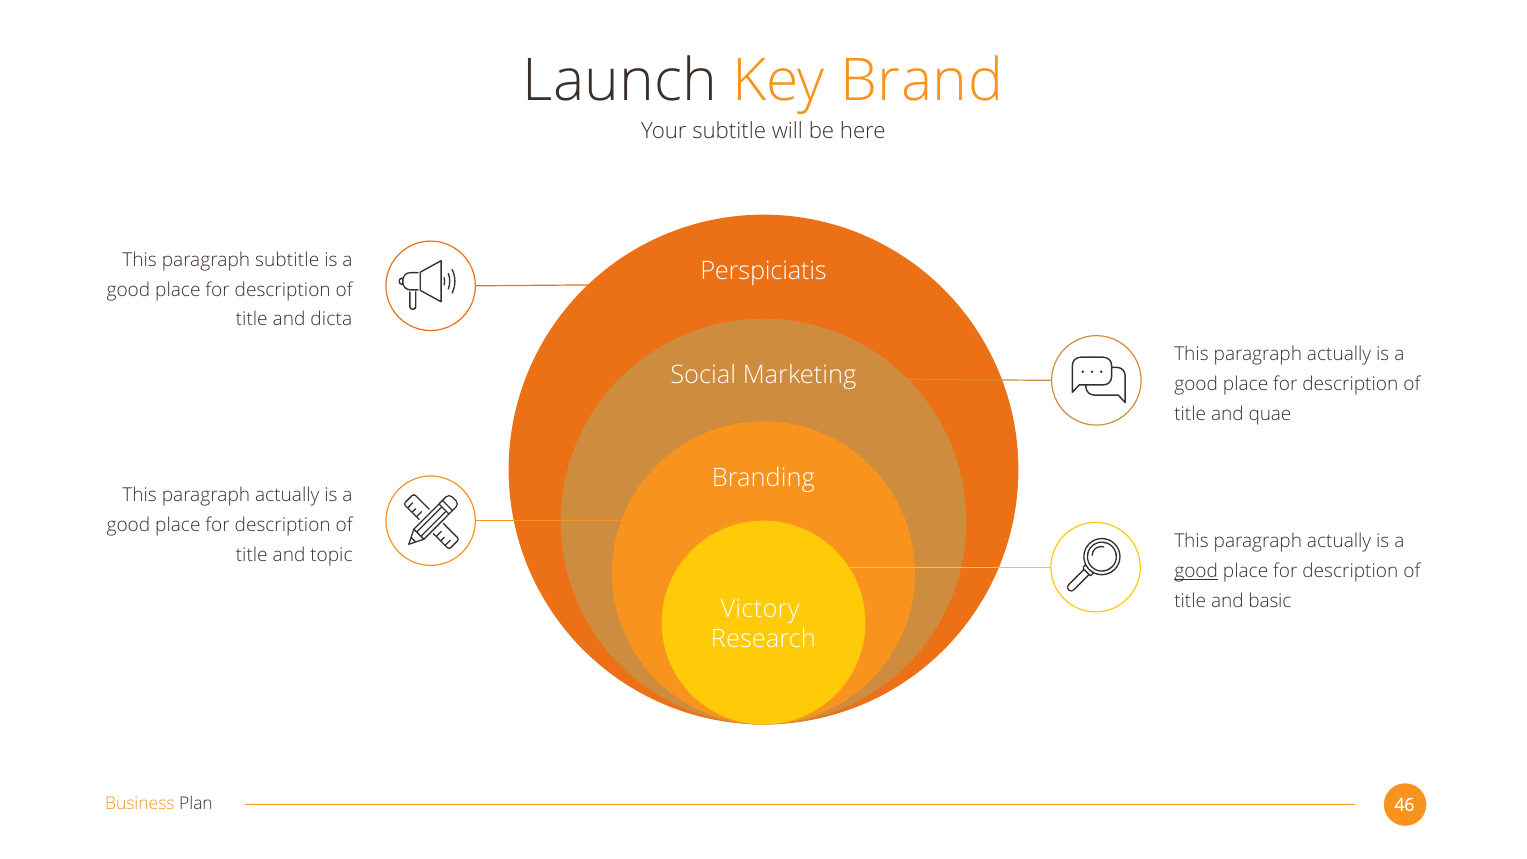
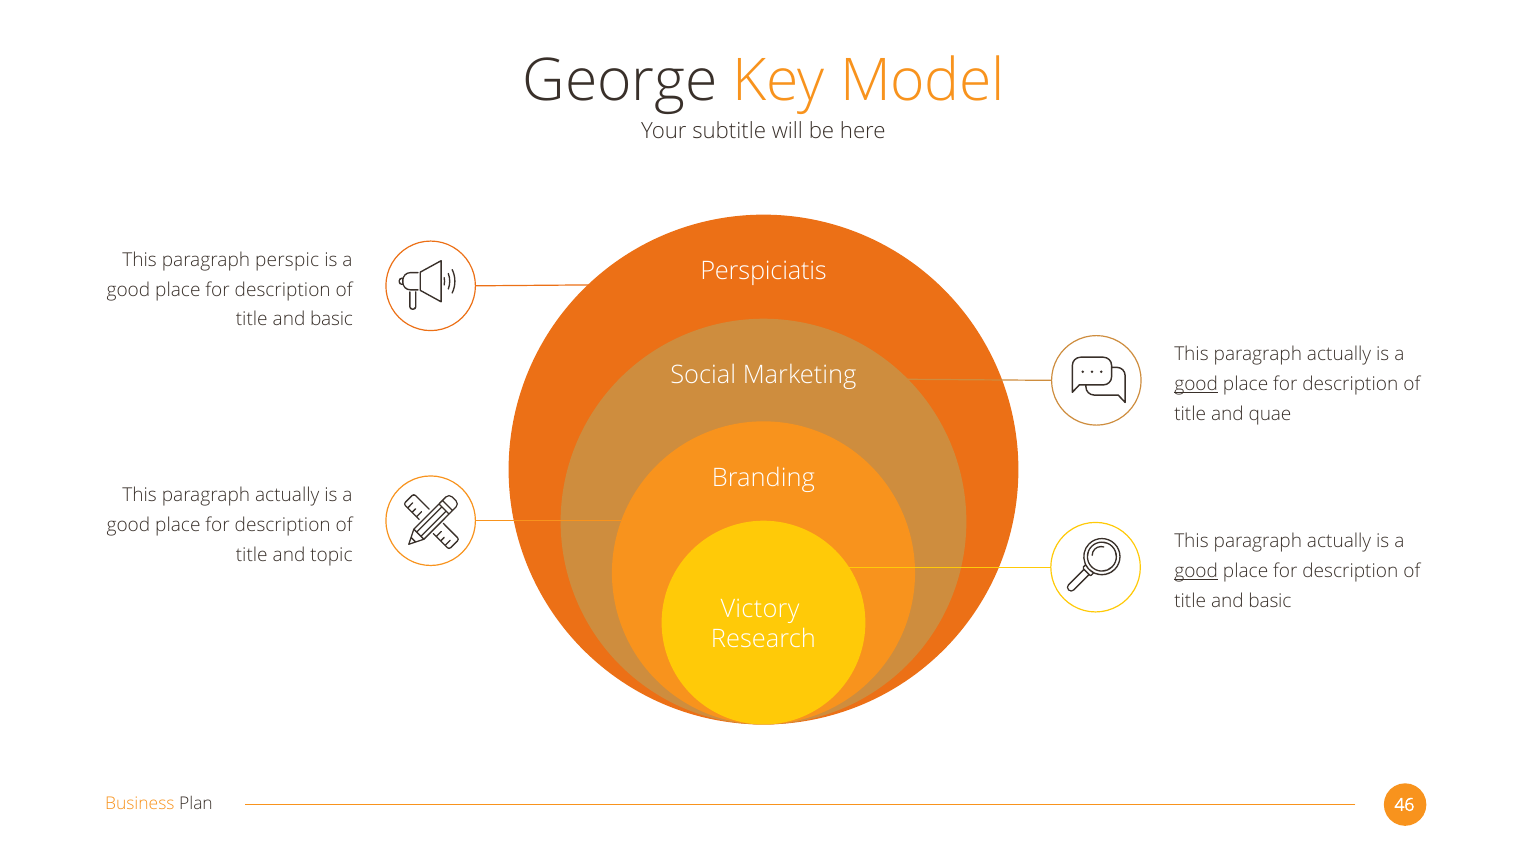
Launch: Launch -> George
Brand: Brand -> Model
paragraph subtitle: subtitle -> perspic
dicta at (331, 320): dicta -> basic
good at (1196, 384) underline: none -> present
